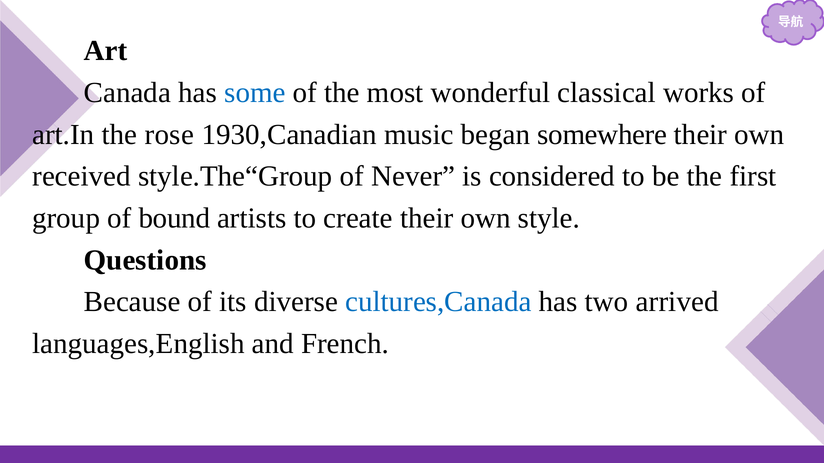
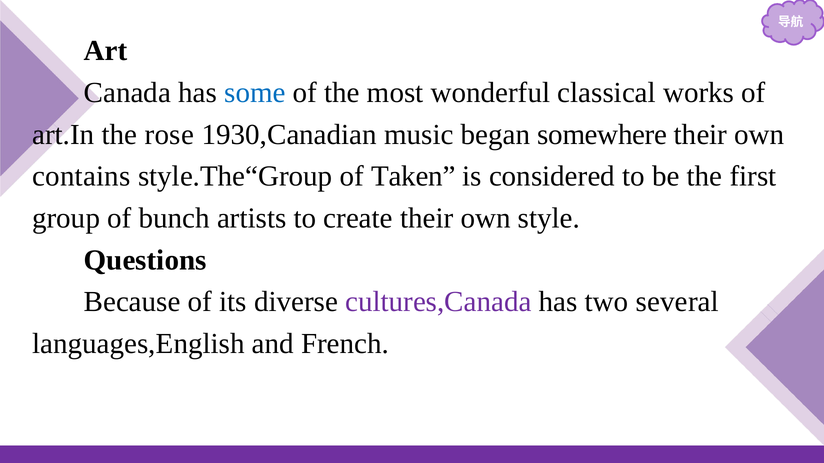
received: received -> contains
Never: Never -> Taken
bound: bound -> bunch
cultures,Canada colour: blue -> purple
arrived: arrived -> several
